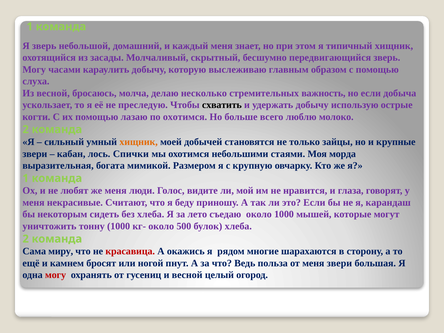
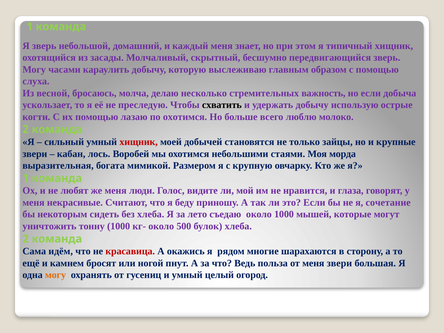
хищник at (139, 142) colour: orange -> red
Спички: Спички -> Воробей
карандаш: карандаш -> сочетание
миру: миру -> идём
могу at (56, 275) colour: red -> orange
и весной: весной -> умный
